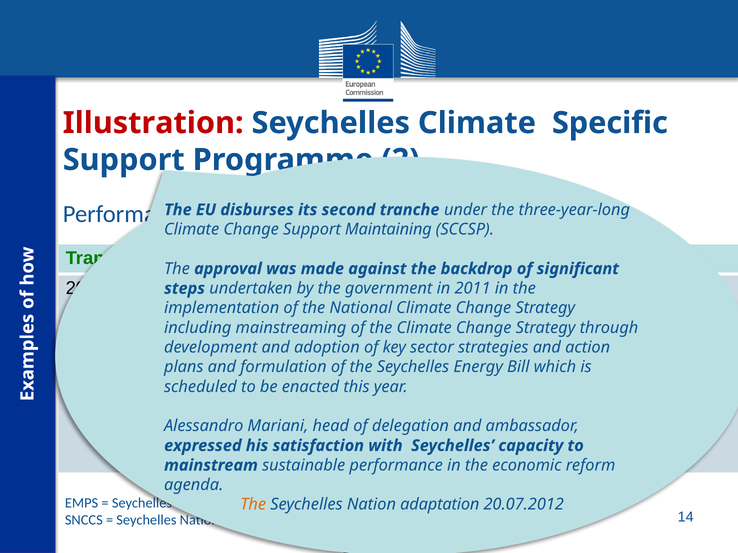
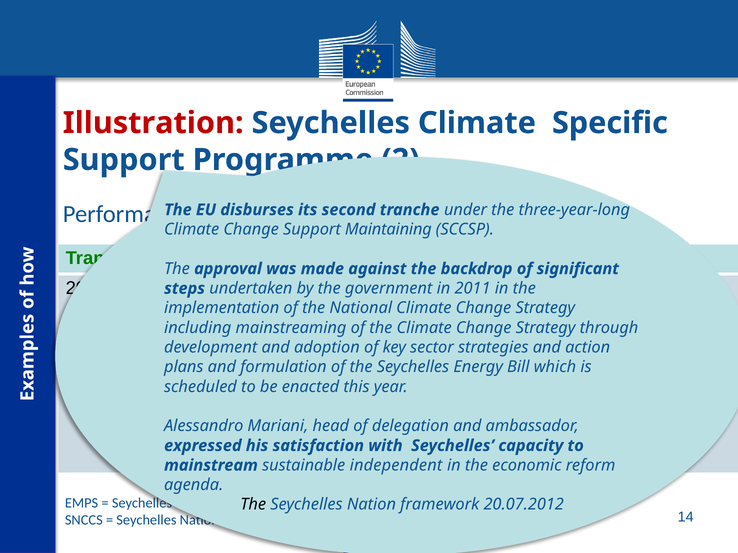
sustainable performance: performance -> independent
The at (253, 505) colour: orange -> black
adaptation: adaptation -> framework
